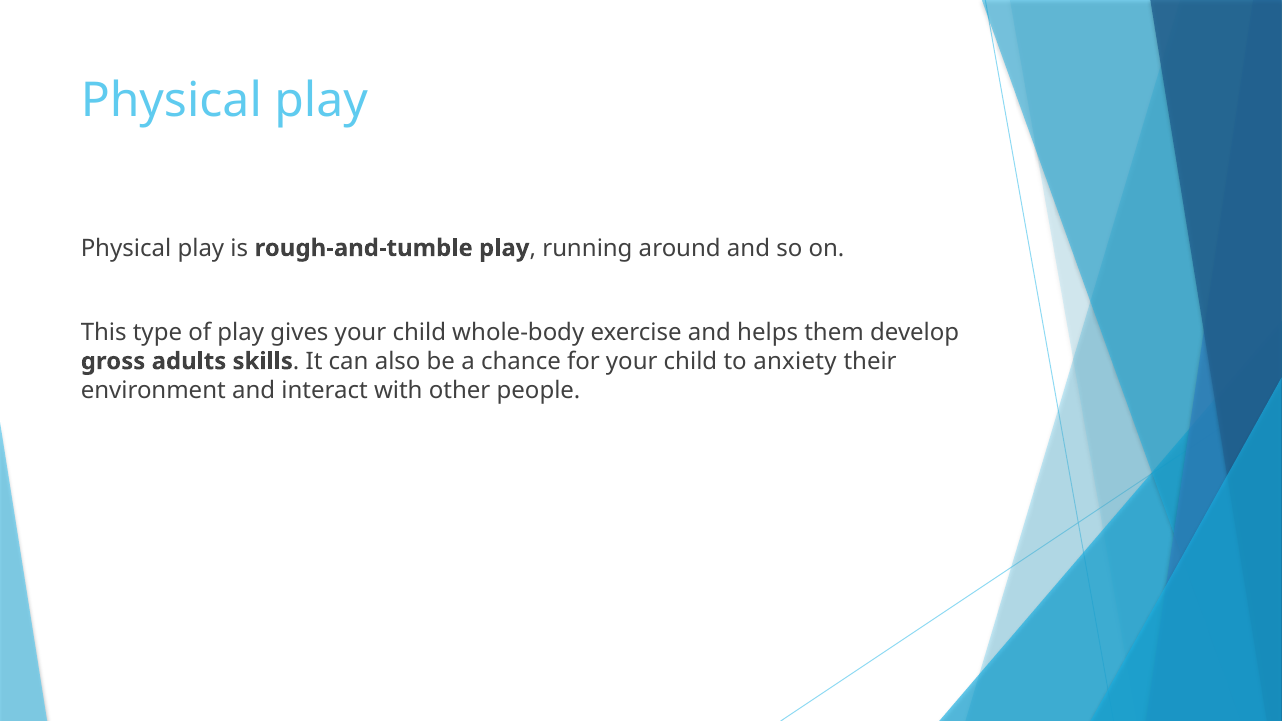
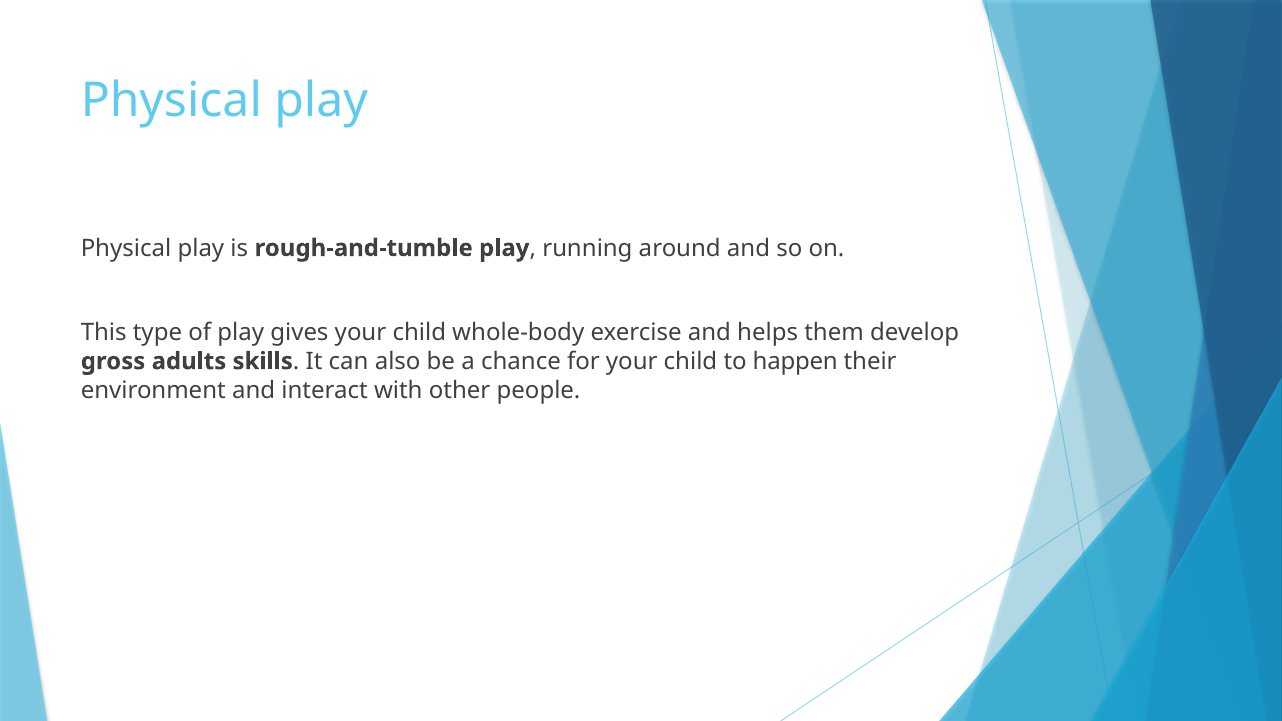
anxiety: anxiety -> happen
